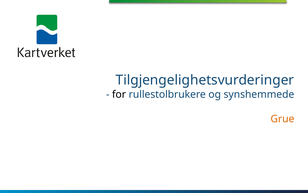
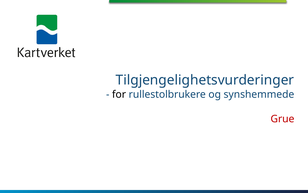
Grue colour: orange -> red
